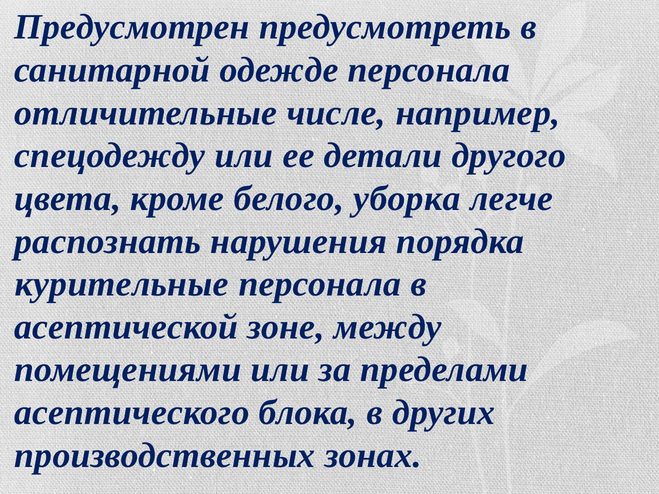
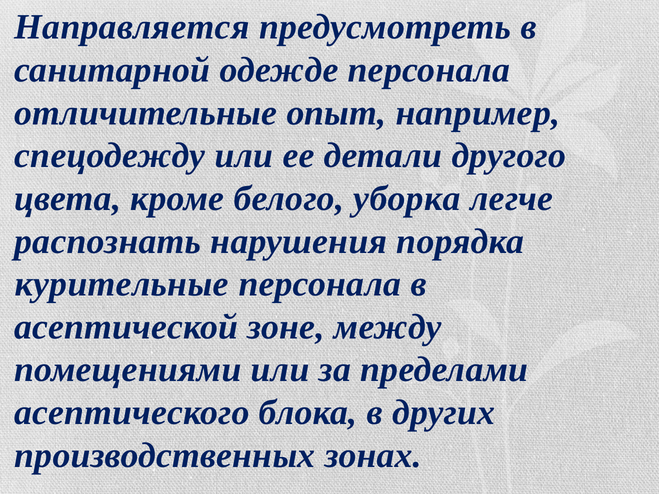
Предусмотрен: Предусмотрен -> Направляется
числе: числе -> опыт
